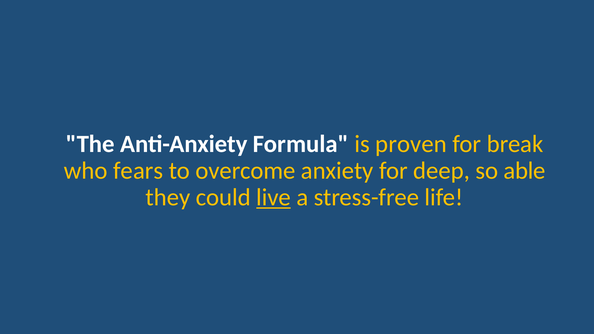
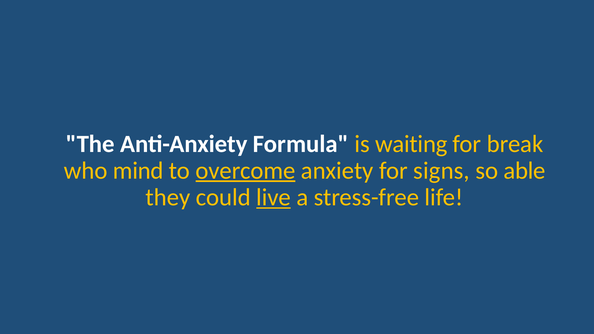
proven: proven -> waiting
fears: fears -> mind
overcome underline: none -> present
deep: deep -> signs
